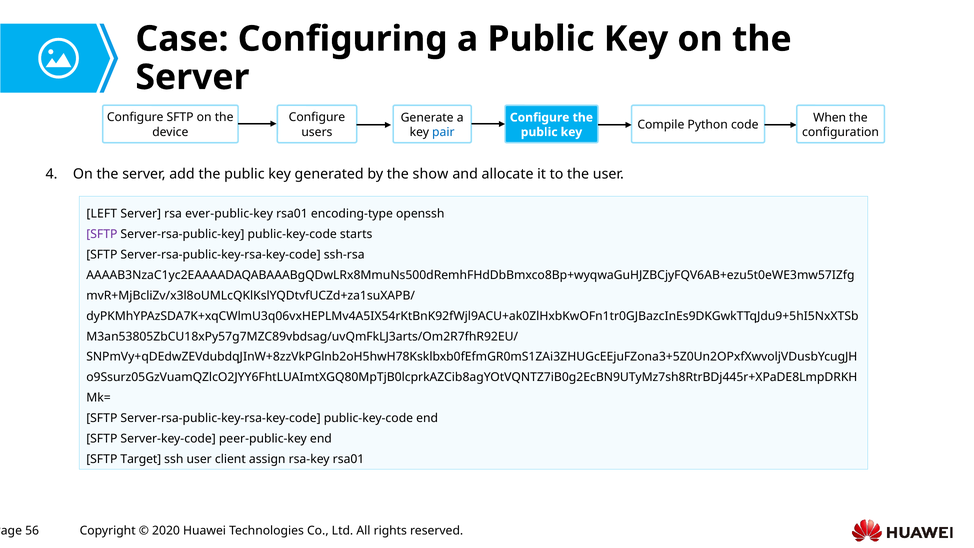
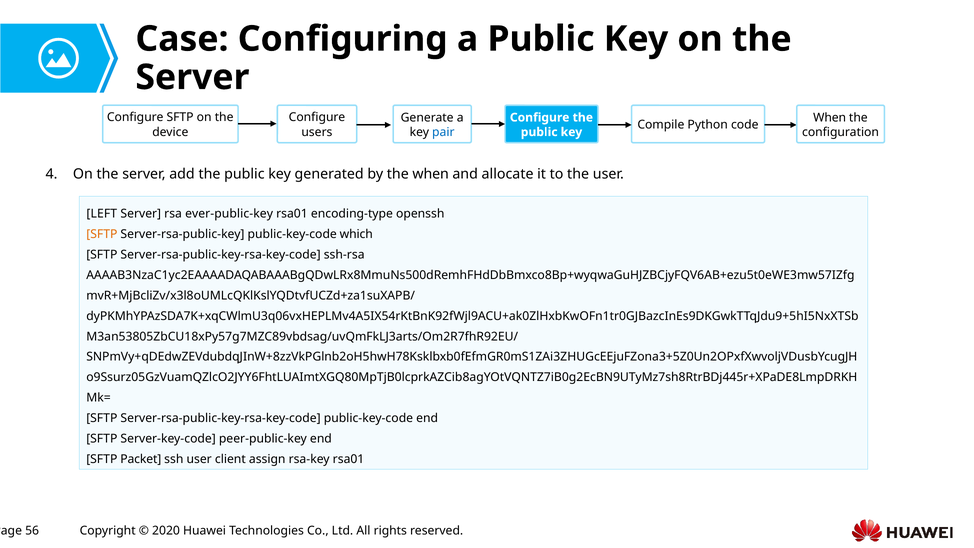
the show: show -> when
SFTP at (102, 234) colour: purple -> orange
starts: starts -> which
Target: Target -> Packet
